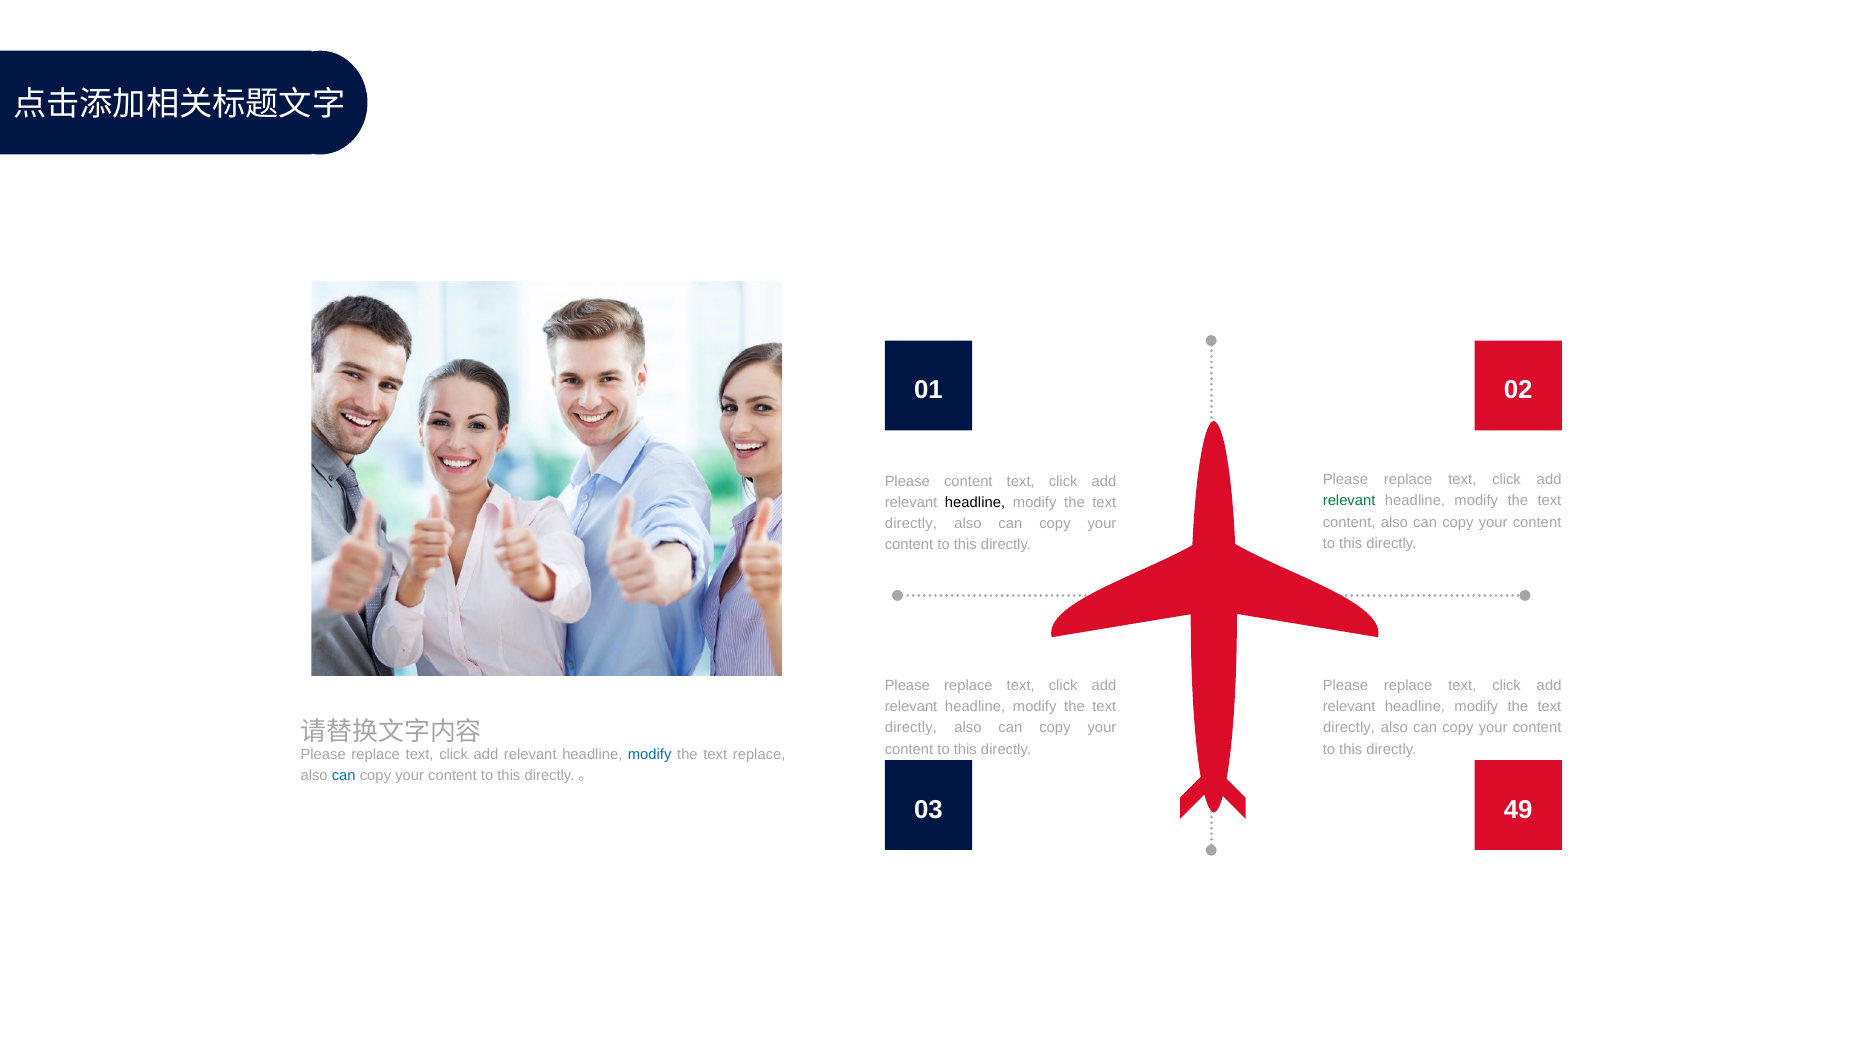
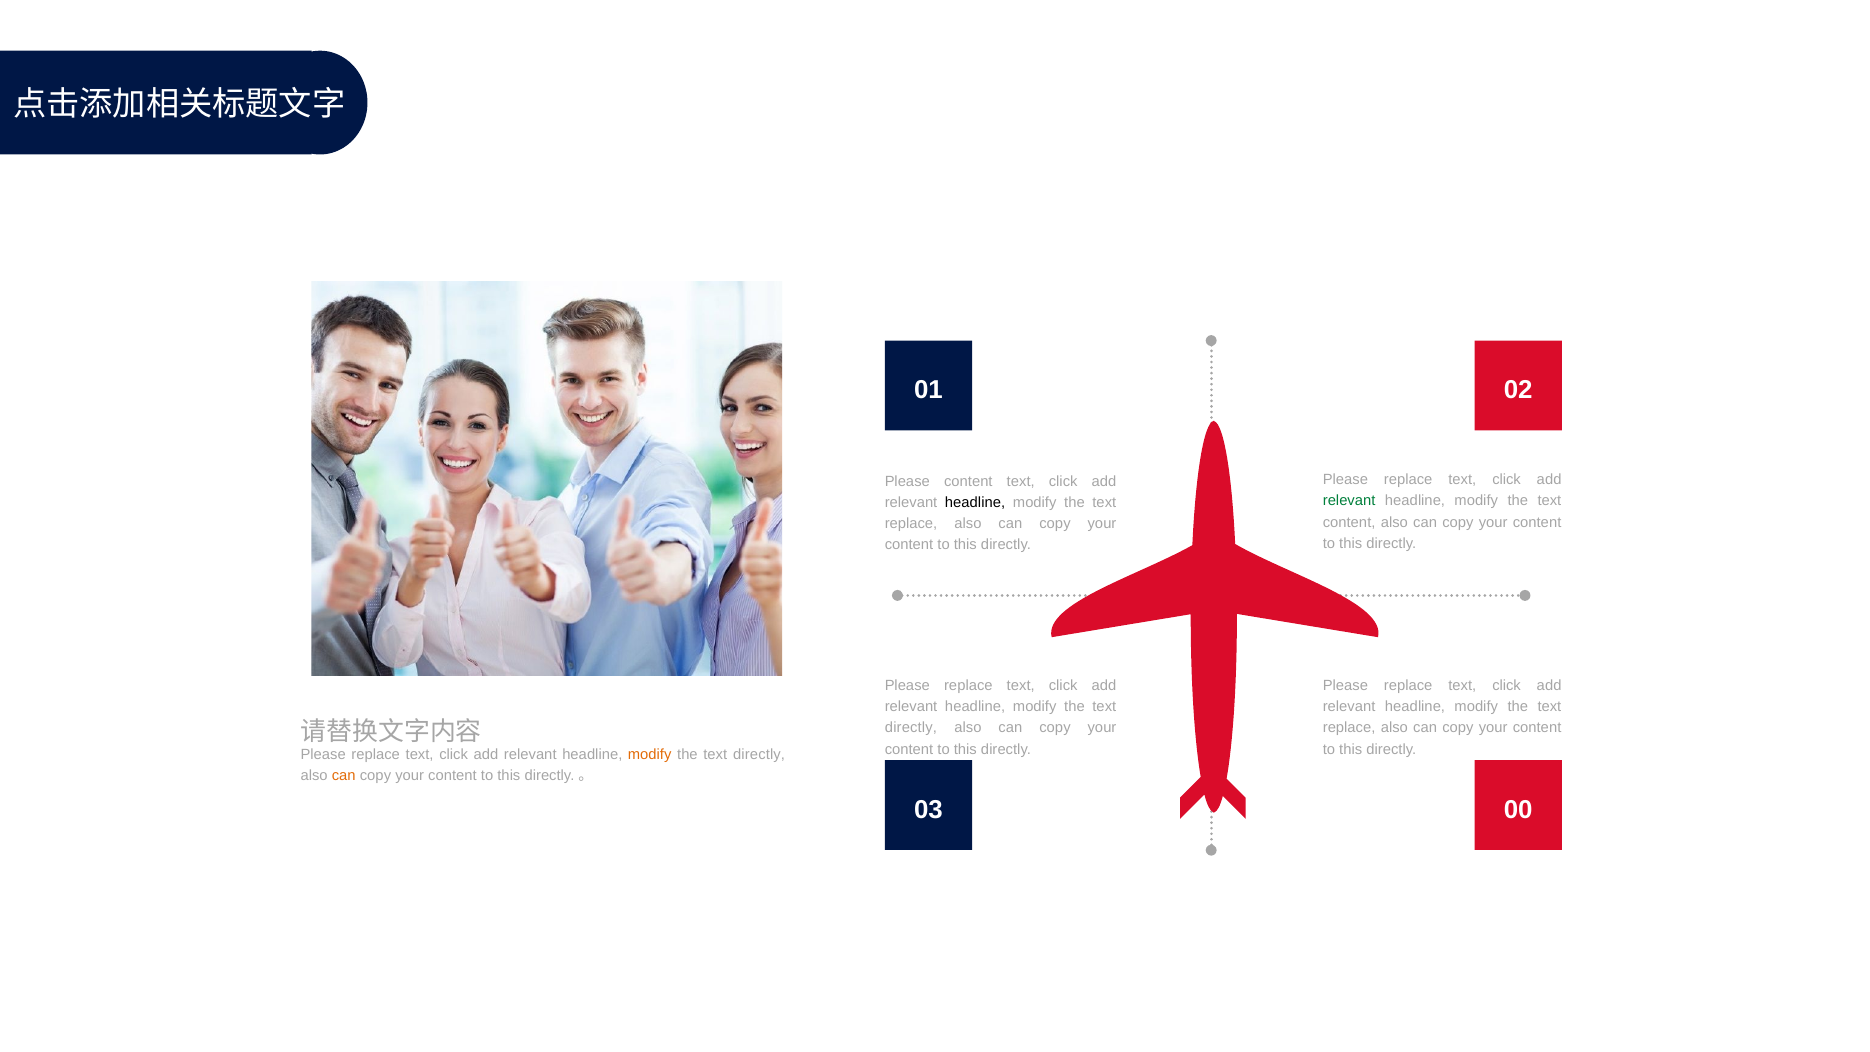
directly at (911, 524): directly -> replace
directly at (1349, 728): directly -> replace
modify at (650, 755) colour: blue -> orange
replace at (759, 755): replace -> directly
can at (344, 776) colour: blue -> orange
49: 49 -> 00
